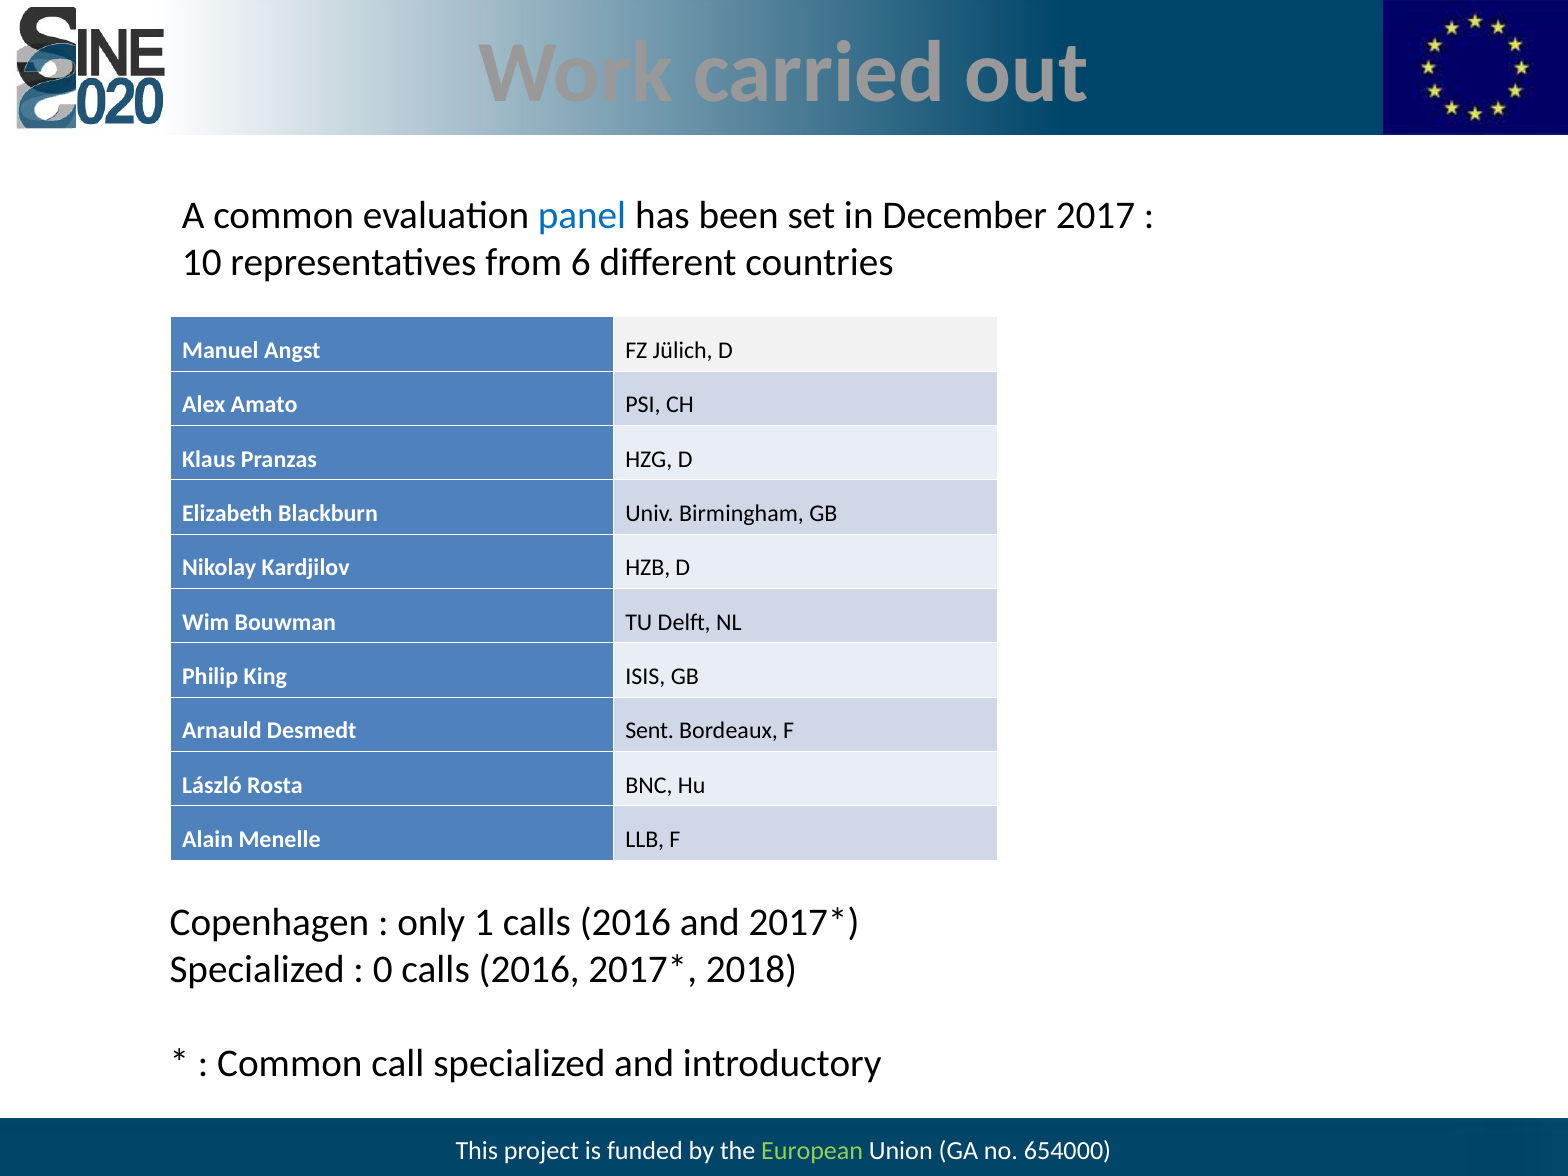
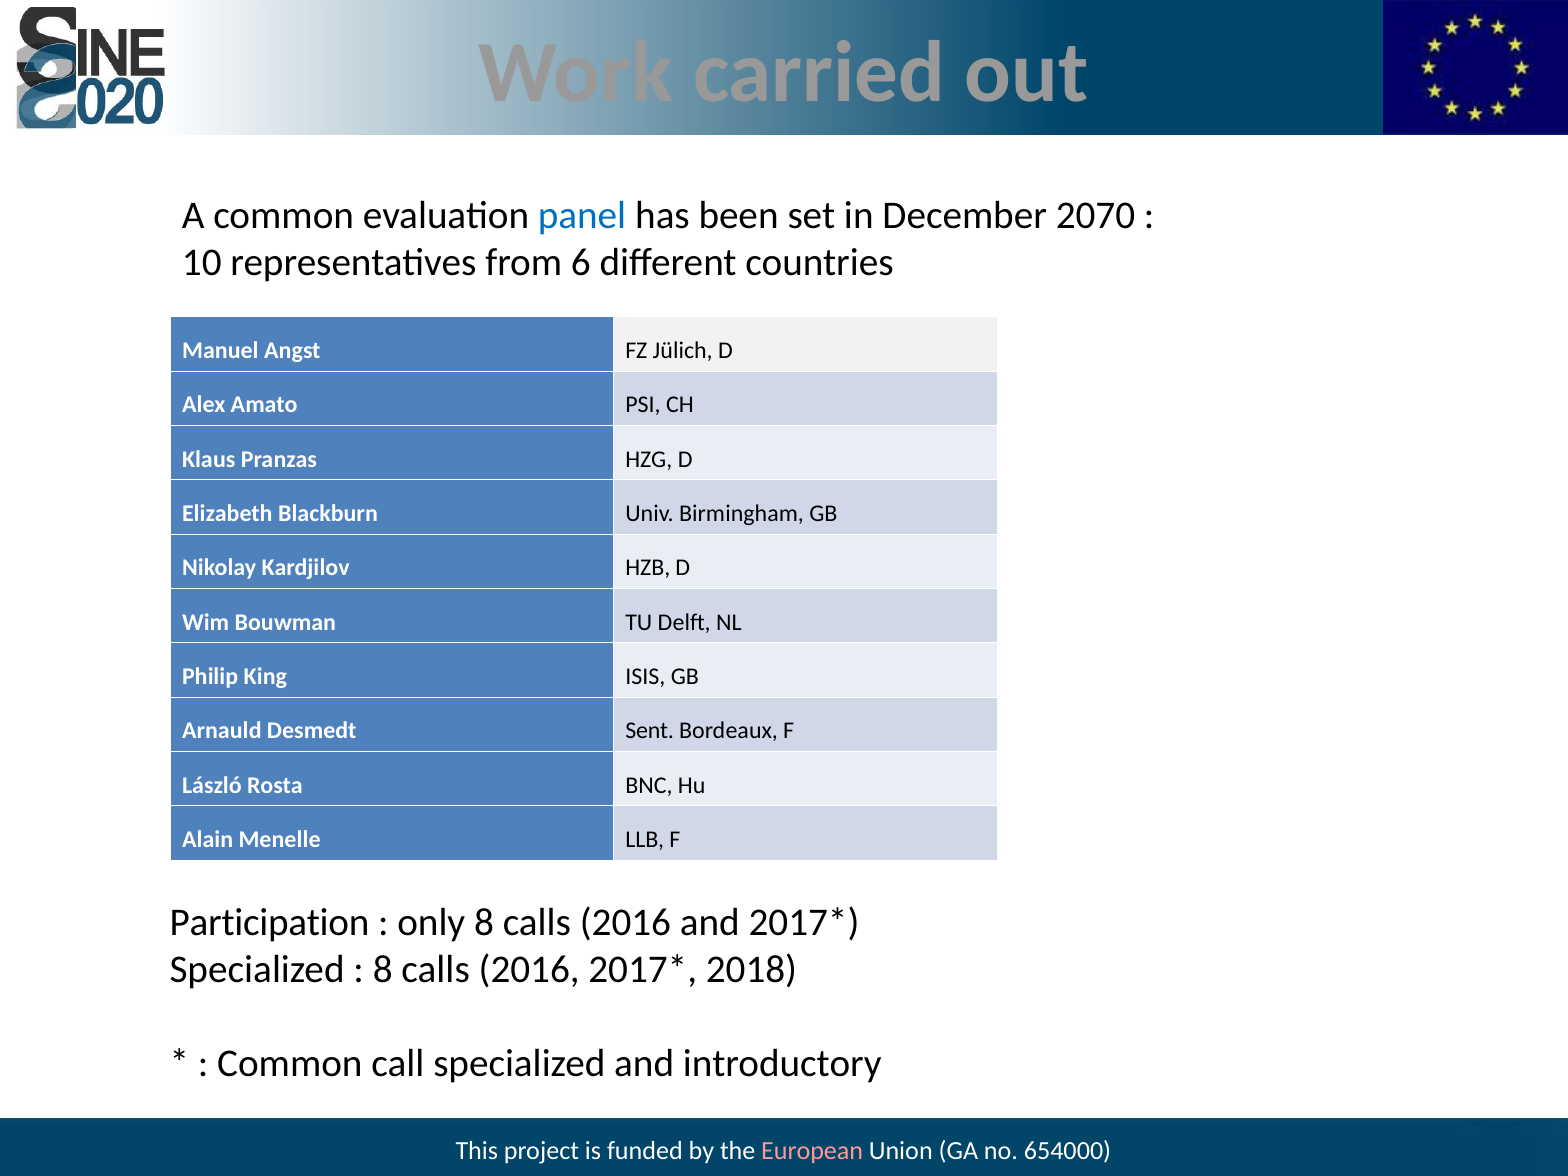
2017: 2017 -> 2070
Copenhagen: Copenhagen -> Participation
only 1: 1 -> 8
0 at (383, 969): 0 -> 8
European colour: light green -> pink
